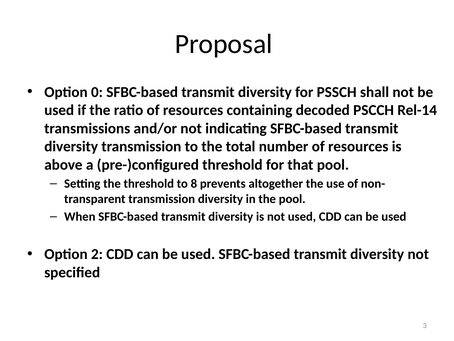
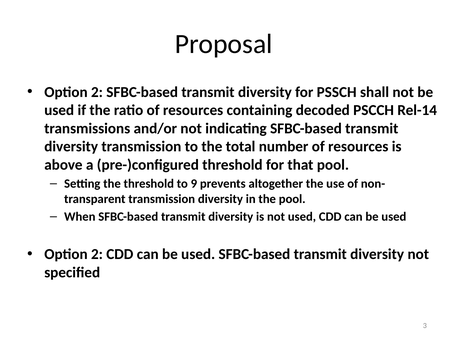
0 at (97, 92): 0 -> 2
8: 8 -> 9
